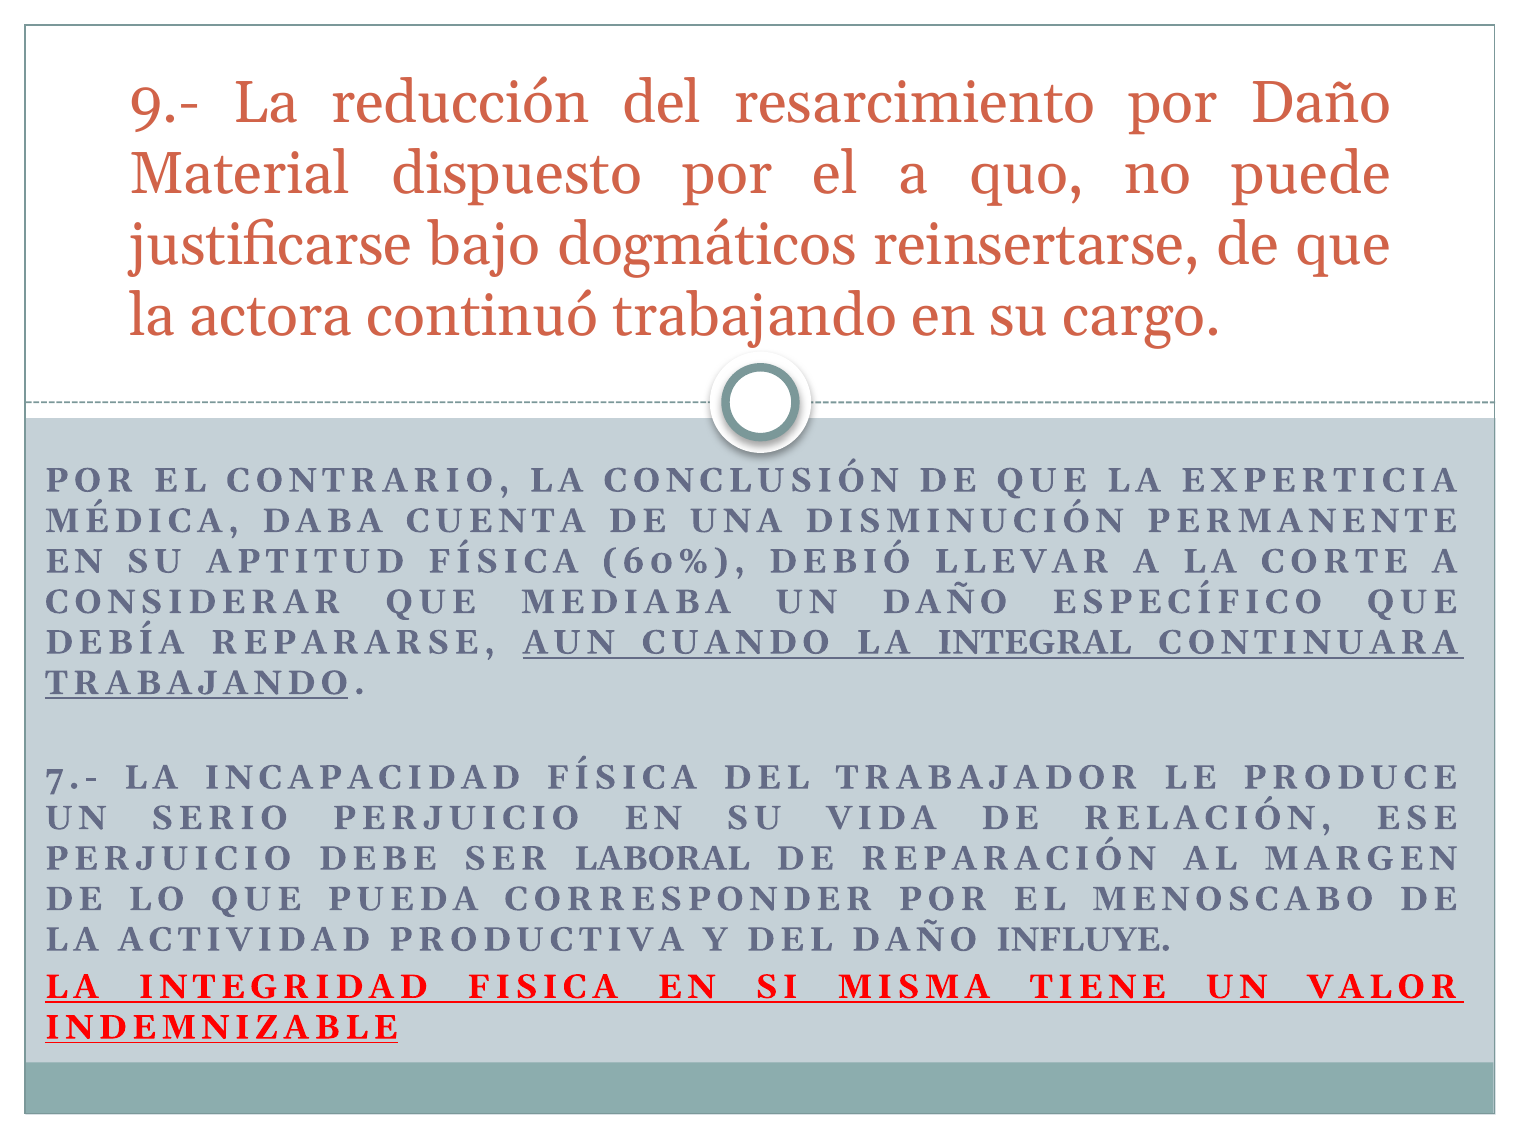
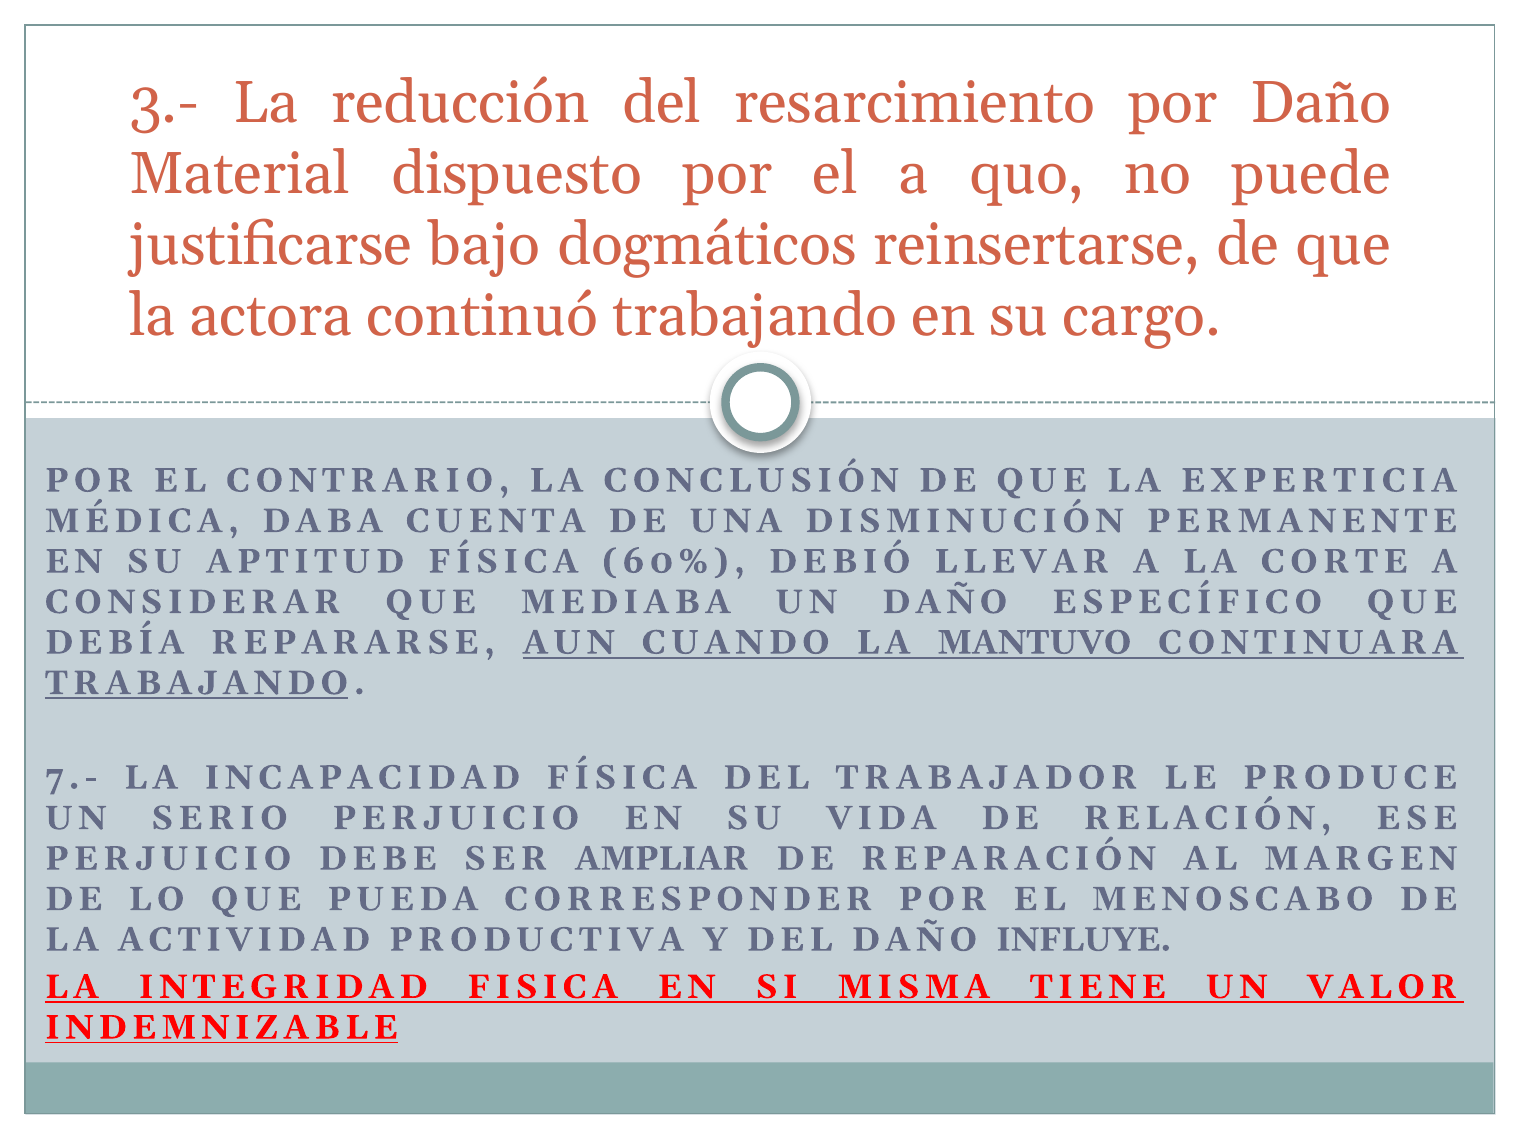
9.-: 9.- -> 3.-
INTEGRAL: INTEGRAL -> MANTUVO
LABORAL: LABORAL -> AMPLIAR
